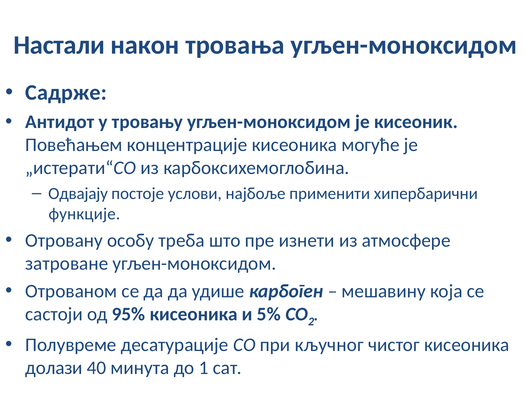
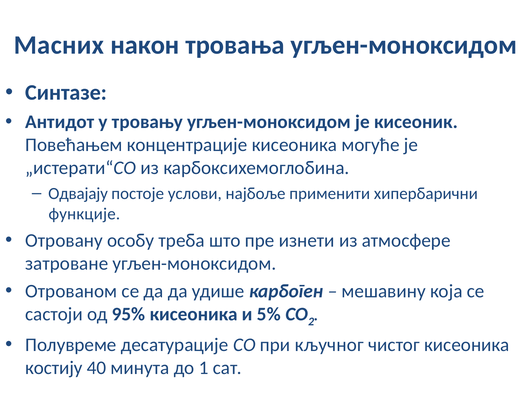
Настали: Настали -> Масних
Садрже: Садрже -> Синтазе
долази: долази -> костију
